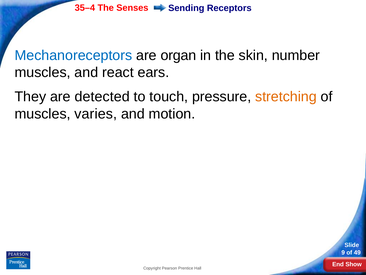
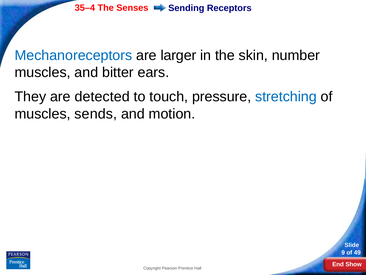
organ: organ -> larger
react: react -> bitter
stretching colour: orange -> blue
varies: varies -> sends
